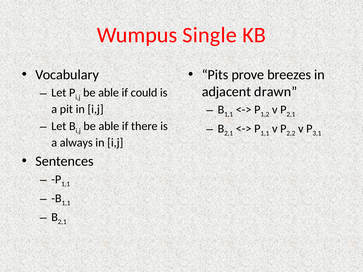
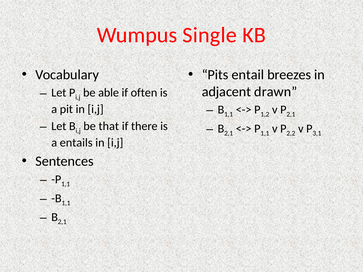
prove: prove -> entail
could: could -> often
able at (109, 126): able -> that
always: always -> entails
